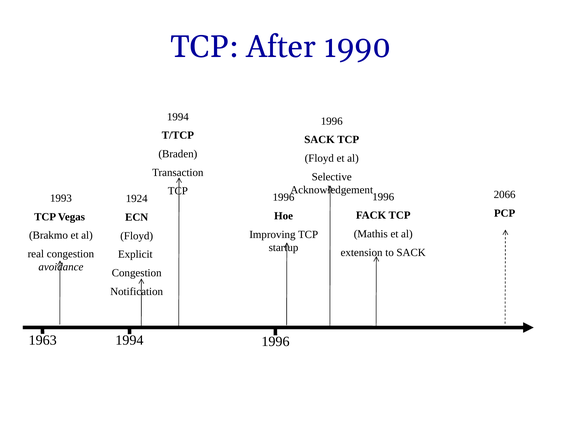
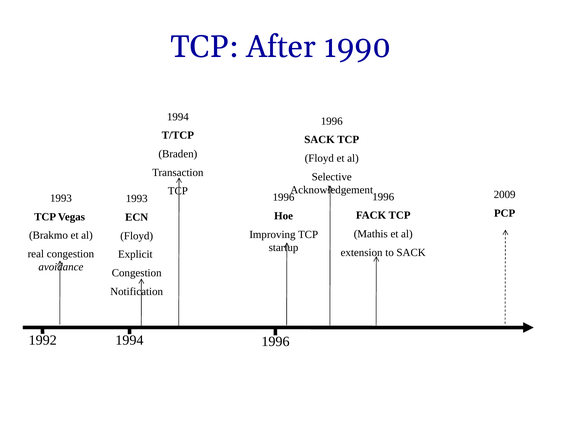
2066: 2066 -> 2009
1924 at (137, 199): 1924 -> 1993
1963: 1963 -> 1992
